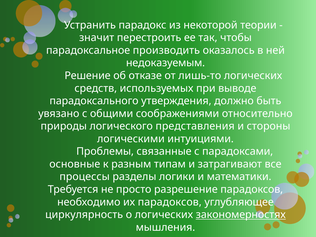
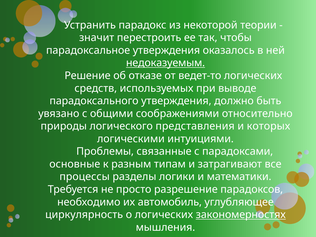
парадоксальное производить: производить -> утверждения
недоказуемым underline: none -> present
лишь-то: лишь-то -> ведет-то
стороны: стороны -> которых
их парадоксов: парадоксов -> автомобиль
